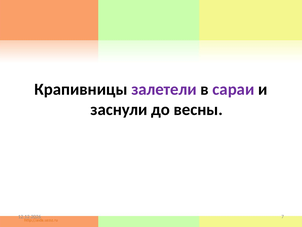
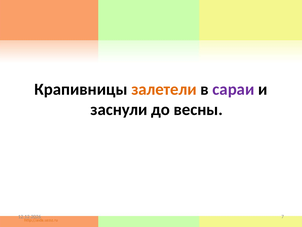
залетели colour: purple -> orange
